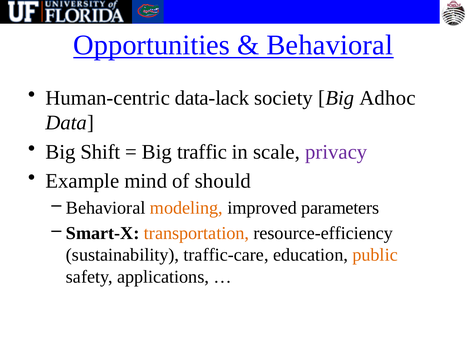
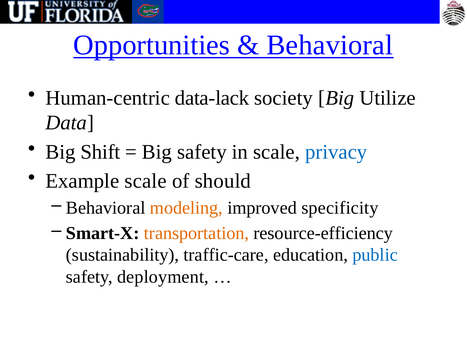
Adhoc: Adhoc -> Utilize
Big traffic: traffic -> safety
privacy colour: purple -> blue
Example mind: mind -> scale
parameters: parameters -> specificity
public colour: orange -> blue
applications: applications -> deployment
